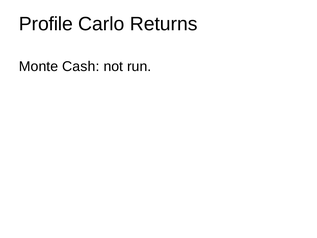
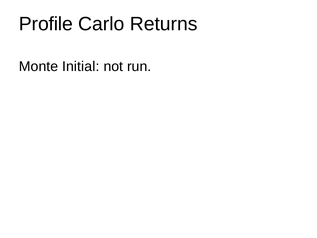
Cash: Cash -> Initial
